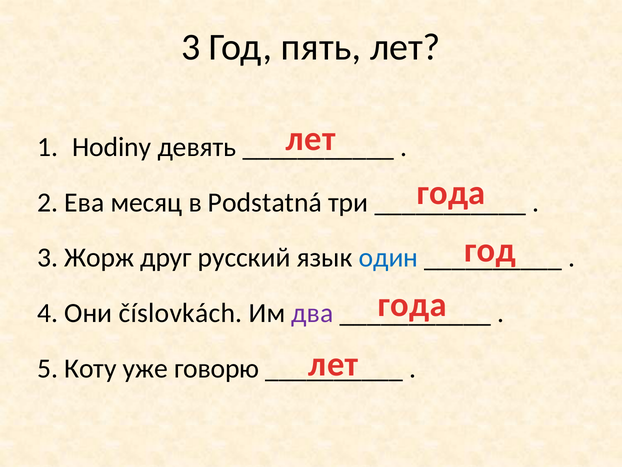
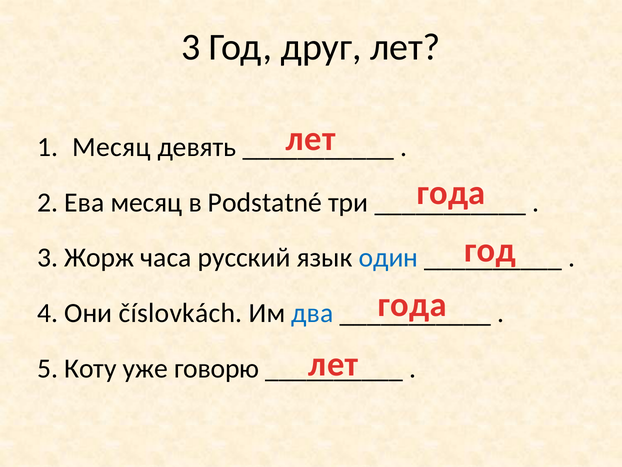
пять: пять -> друг
Hodiny at (112, 147): Hodiny -> Месяц
Podstatná: Podstatná -> Podstatné
друг: друг -> часа
два colour: purple -> blue
